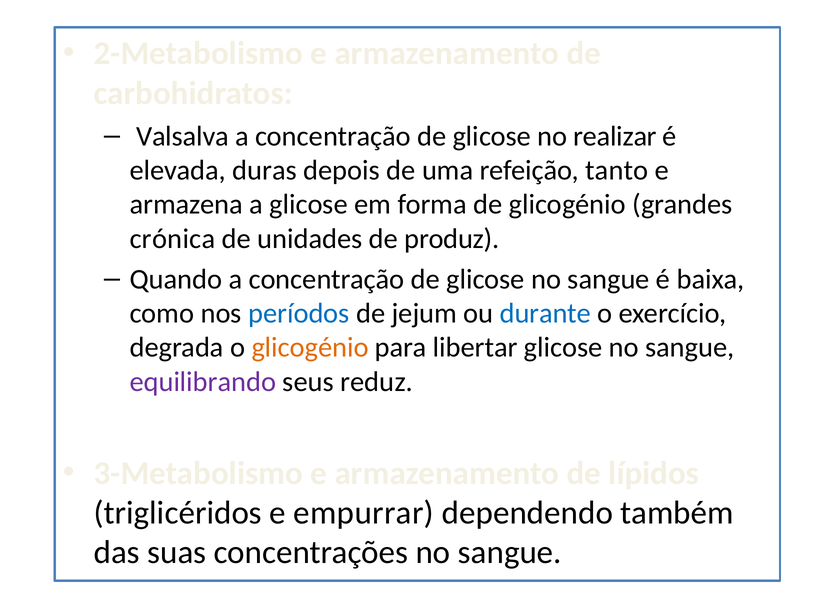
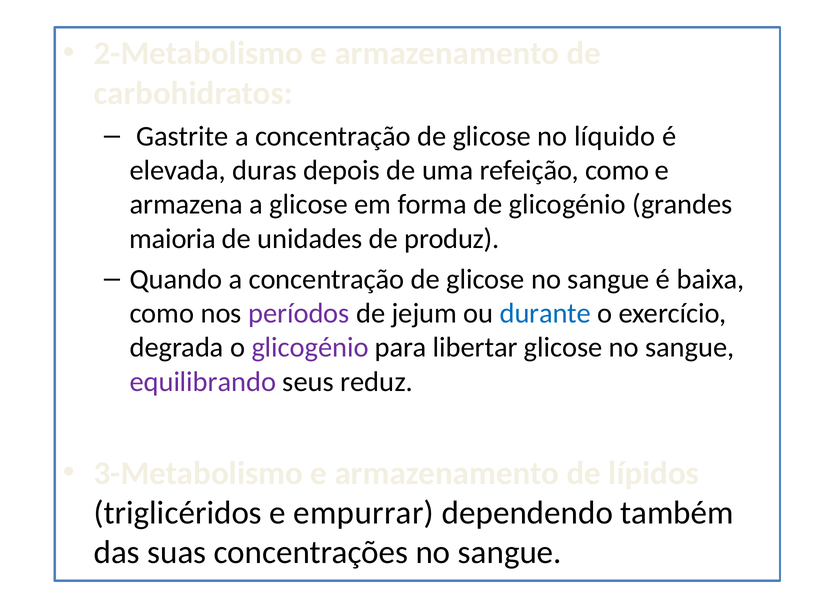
Valsalva: Valsalva -> Gastrite
realizar: realizar -> líquido
refeição tanto: tanto -> como
crónica: crónica -> maioria
períodos colour: blue -> purple
glicogénio at (310, 348) colour: orange -> purple
